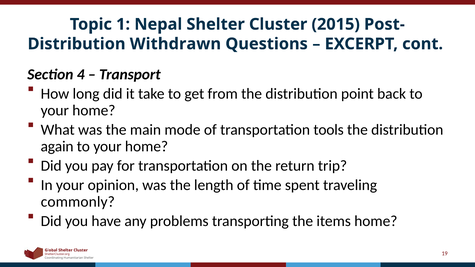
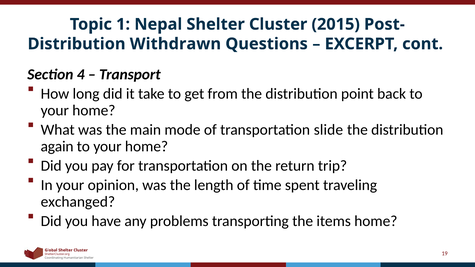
tools: tools -> slide
commonly: commonly -> exchanged
